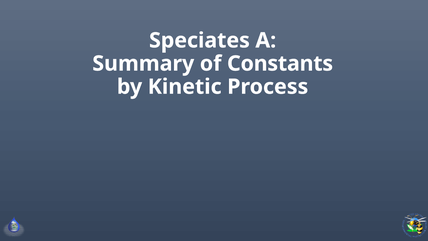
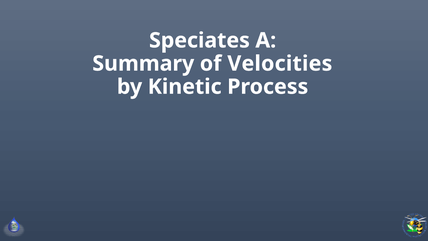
Constants: Constants -> Velocities
